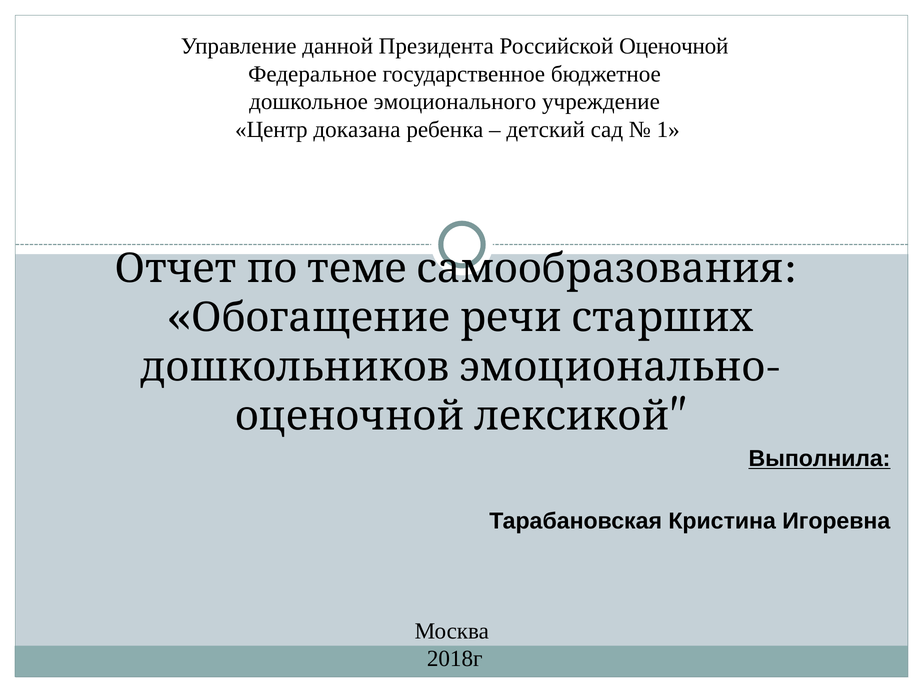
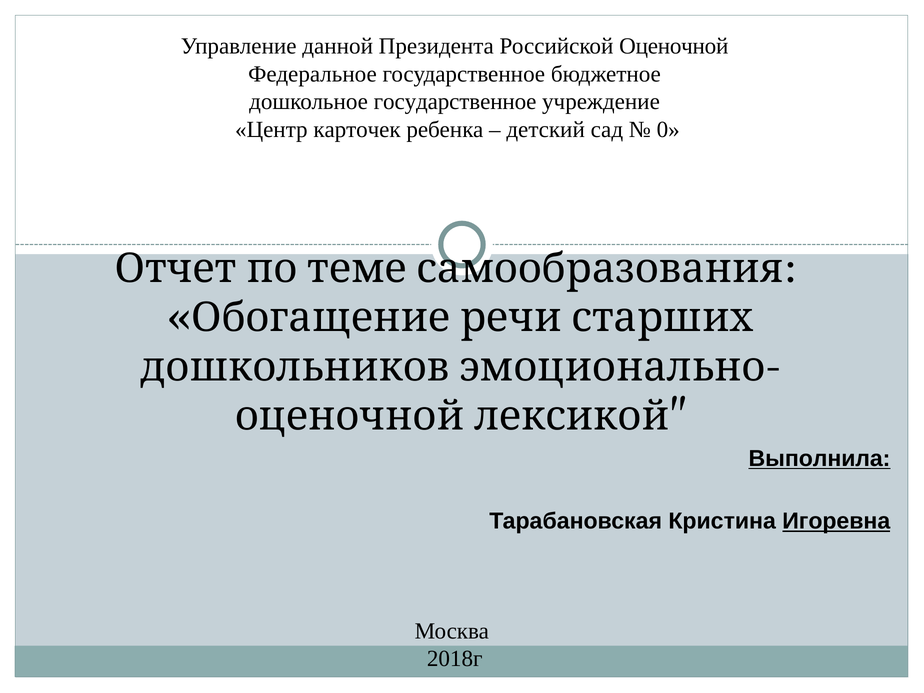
дошкольное эмоционального: эмоционального -> государственное
доказана: доказана -> карточек
1: 1 -> 0
Игоревна underline: none -> present
